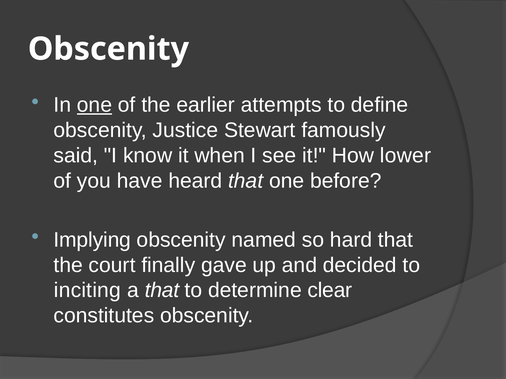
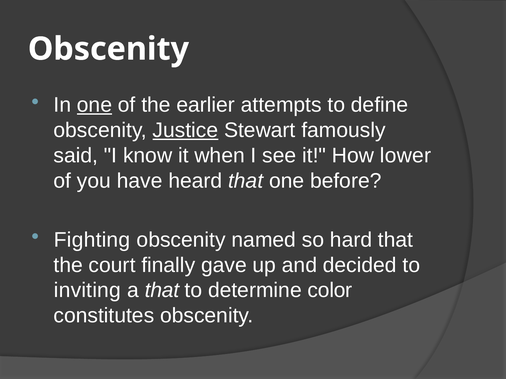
Justice underline: none -> present
Implying: Implying -> Fighting
inciting: inciting -> inviting
clear: clear -> color
